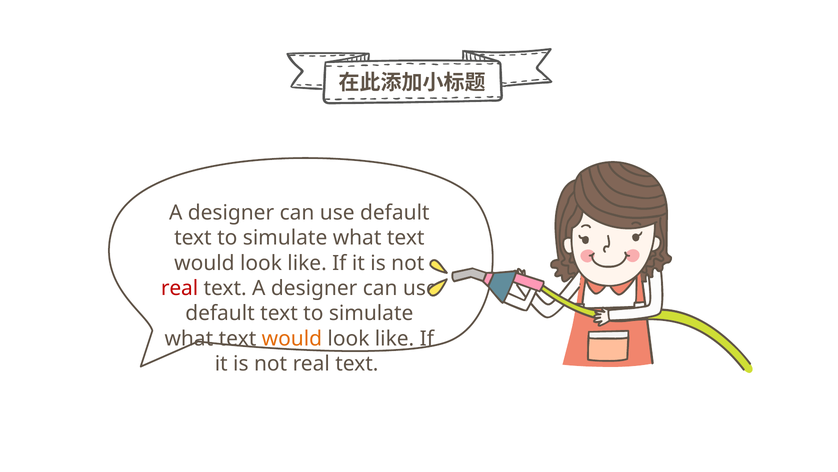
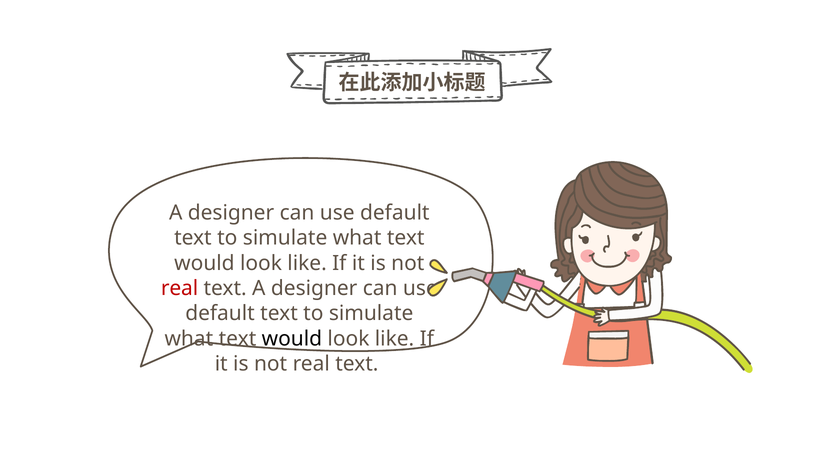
would at (292, 338) colour: orange -> black
